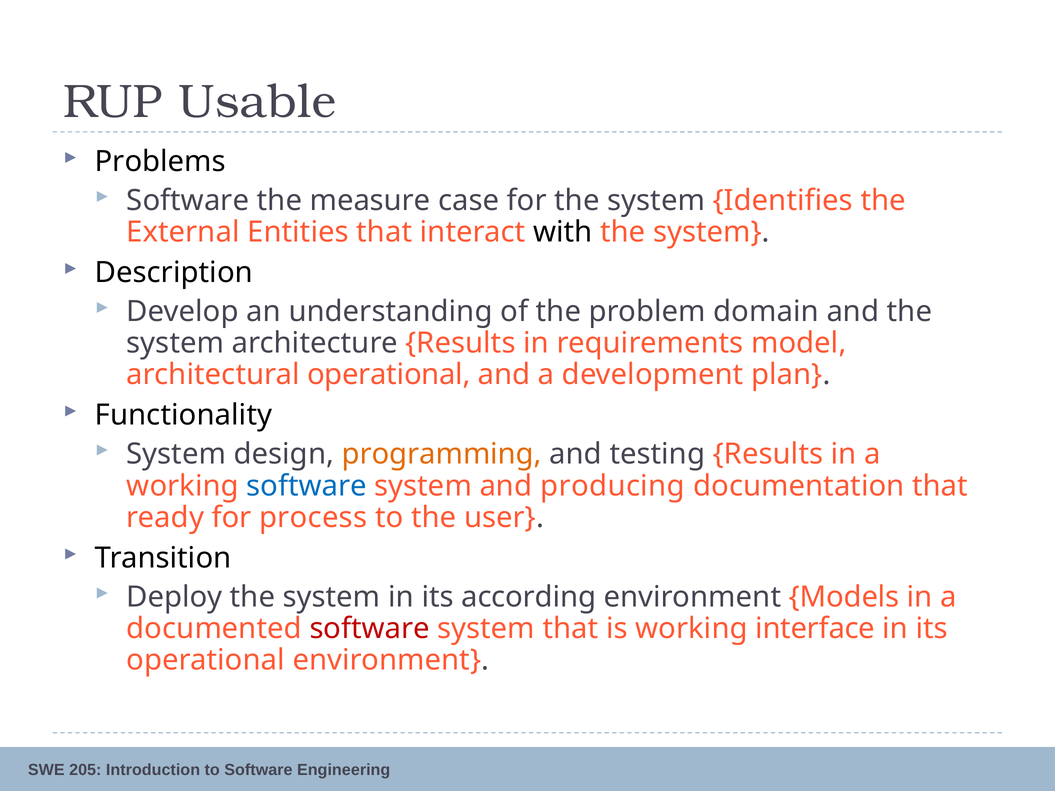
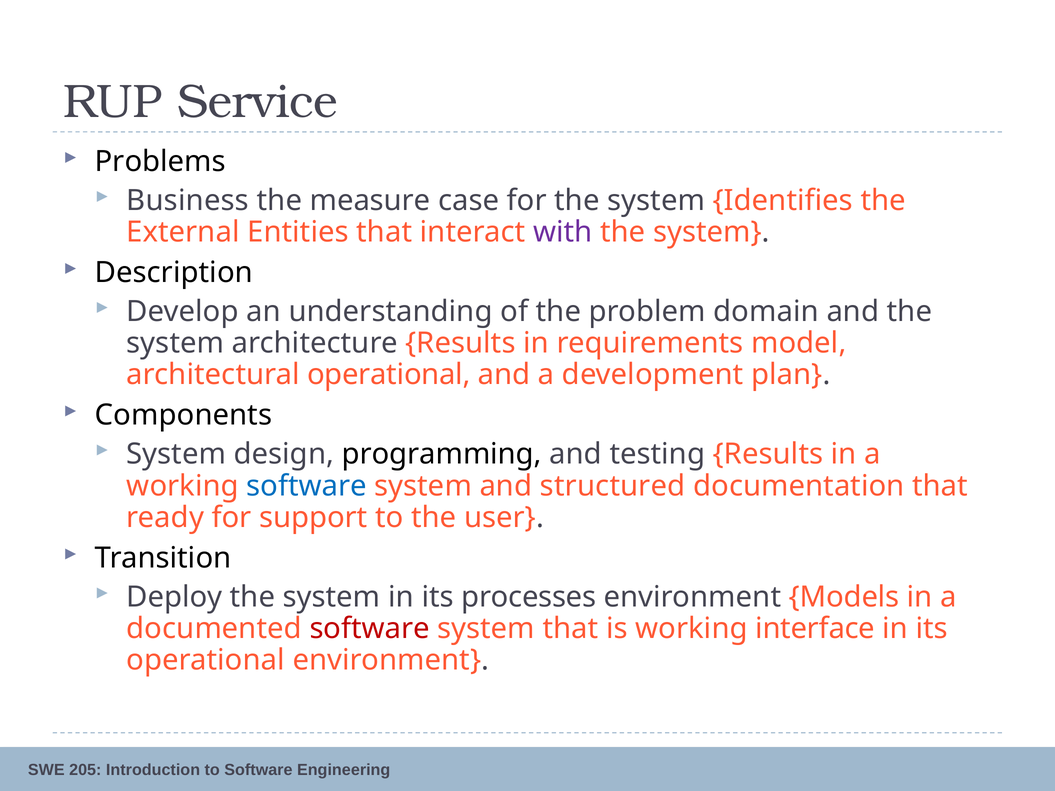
Usable: Usable -> Service
Software at (188, 201): Software -> Business
with colour: black -> purple
Functionality: Functionality -> Components
programming colour: orange -> black
producing: producing -> structured
process: process -> support
according: according -> processes
